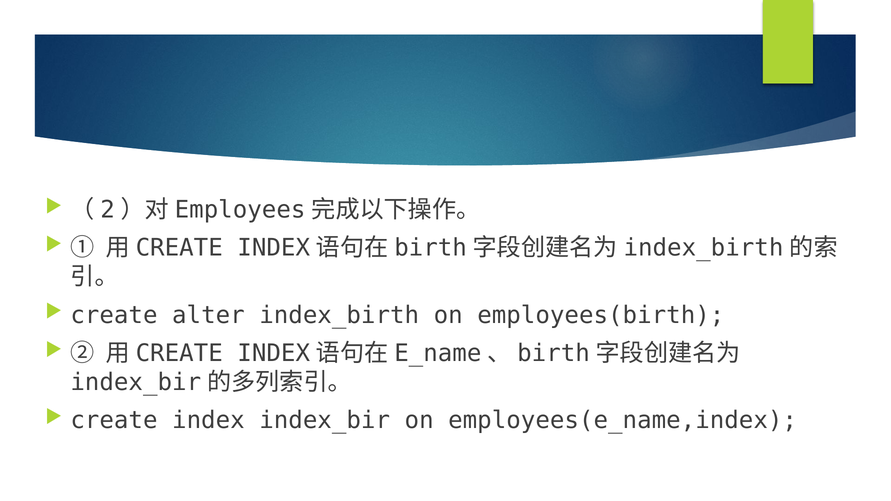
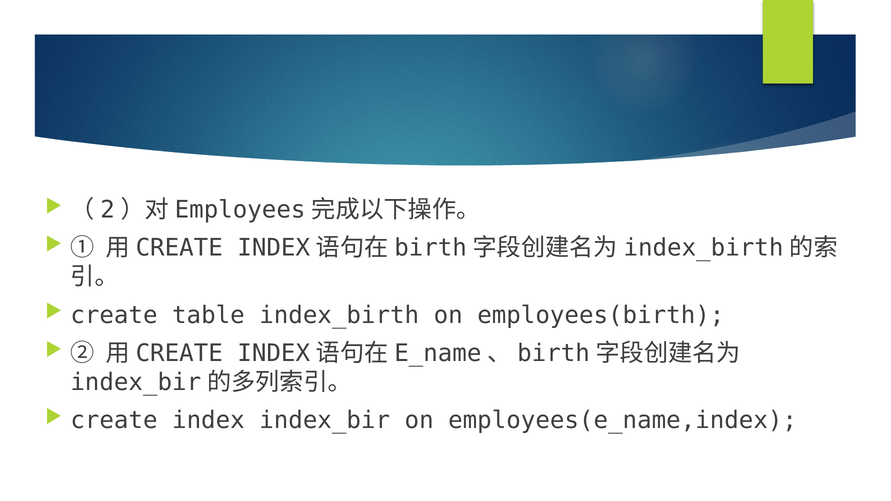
alter: alter -> table
